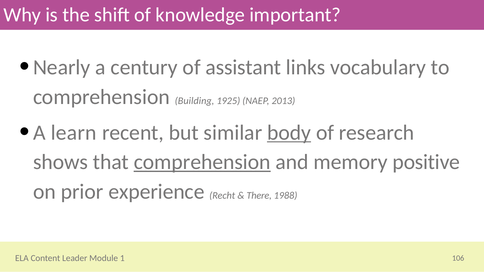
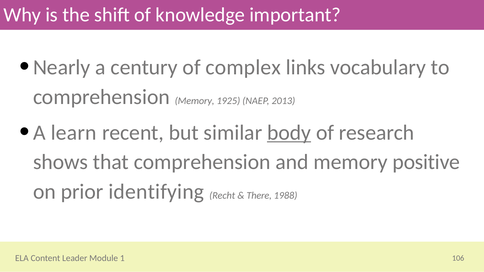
assistant: assistant -> complex
comprehension Building: Building -> Memory
comprehension at (202, 162) underline: present -> none
experience: experience -> identifying
